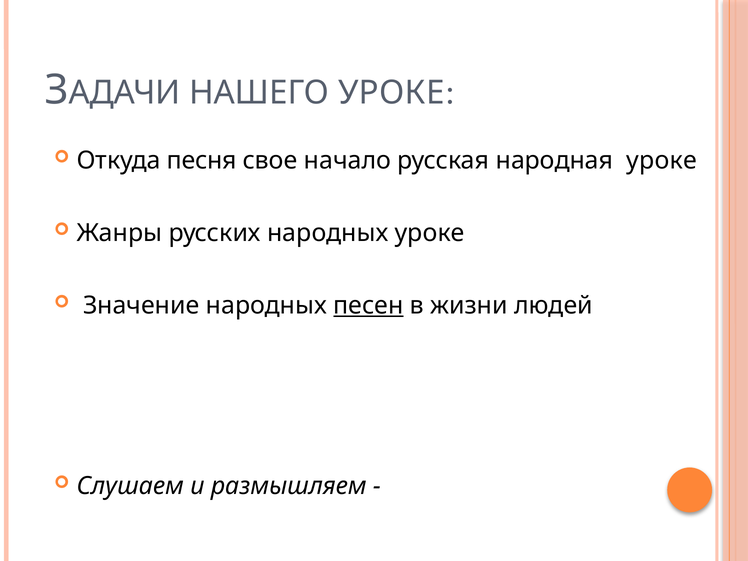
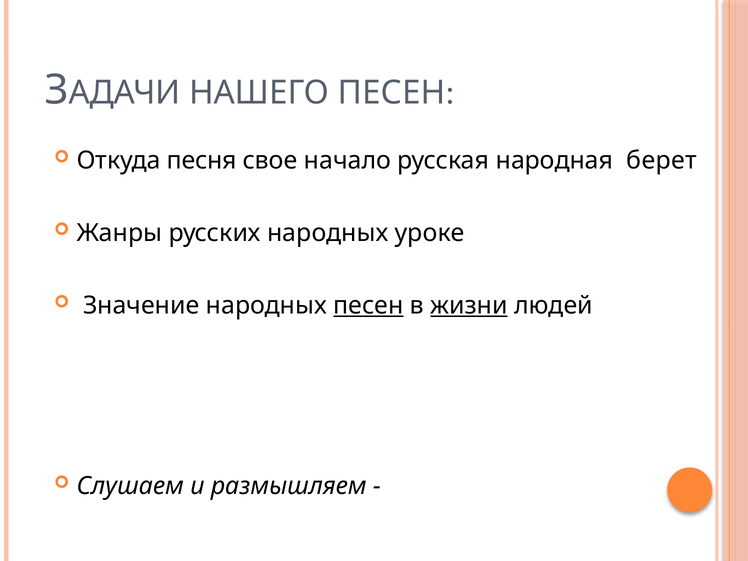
НАШЕГО УРОКЕ: УРОКЕ -> ПЕСЕН
народная уроке: уроке -> берет
жизни underline: none -> present
